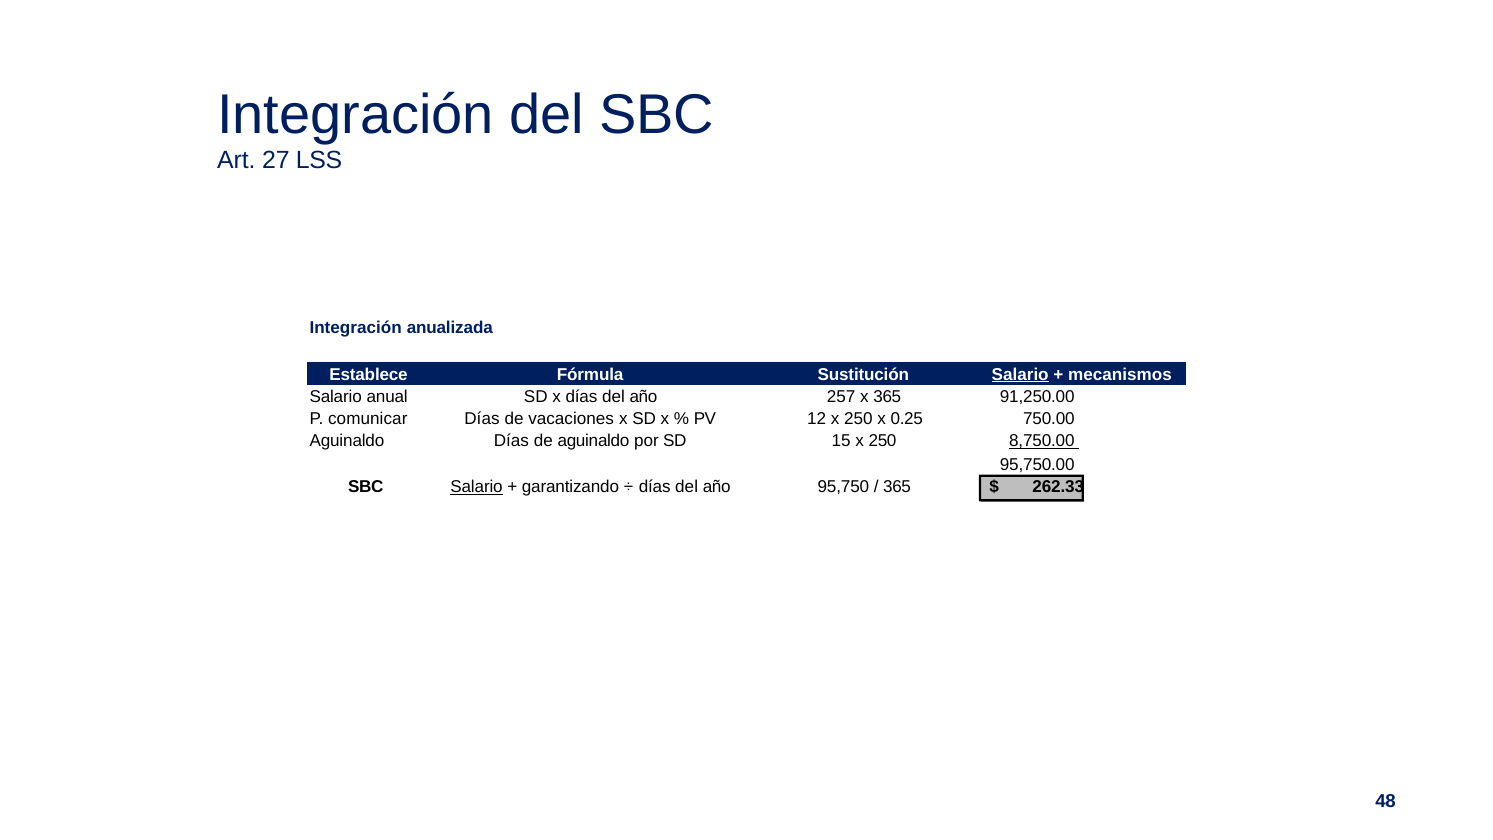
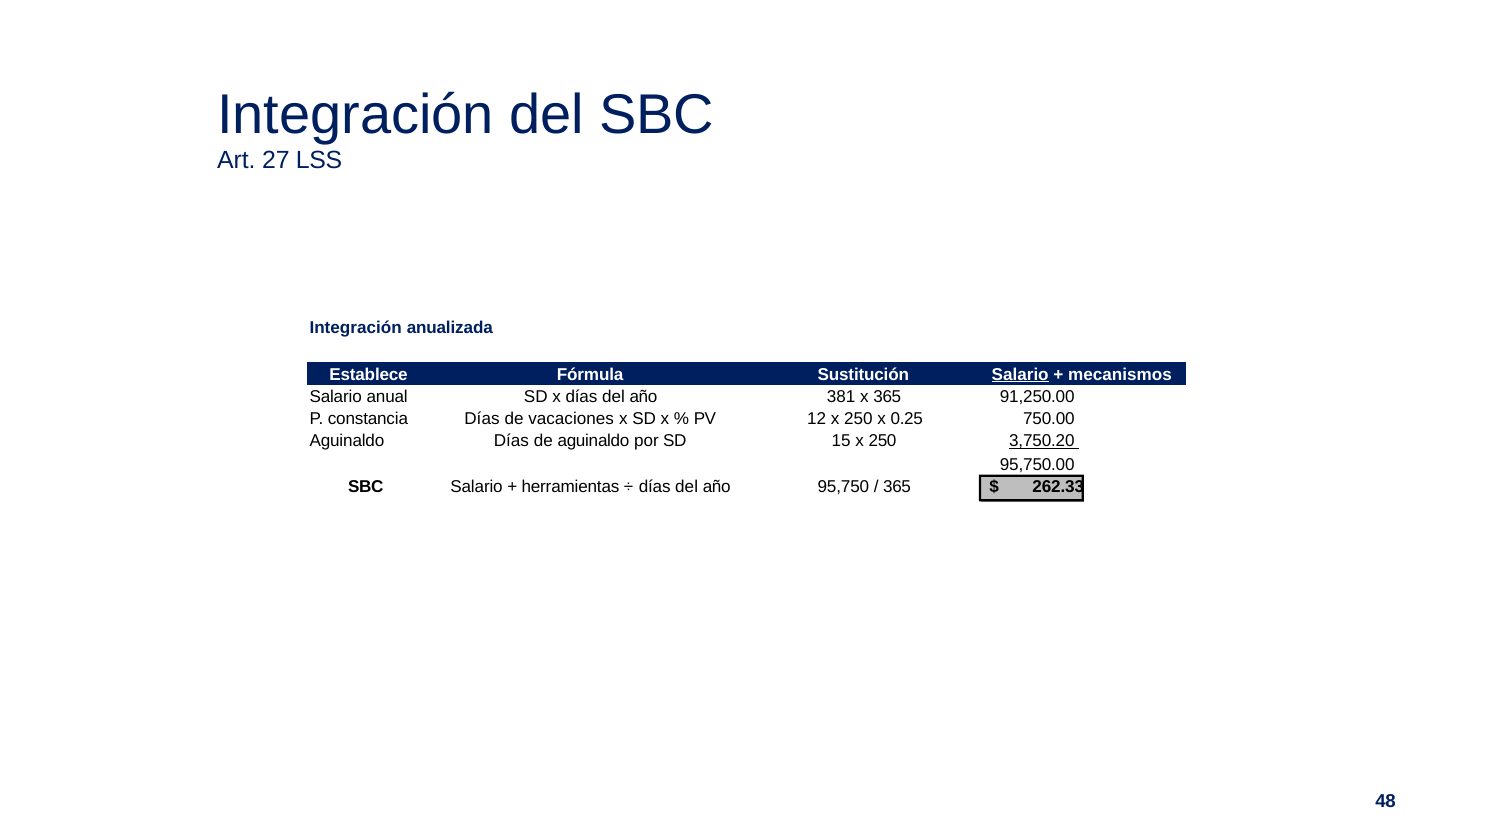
257: 257 -> 381
comunicar: comunicar -> constancia
8,750.00: 8,750.00 -> 3,750.20
Salario at (477, 487) underline: present -> none
garantizando: garantizando -> herramientas
